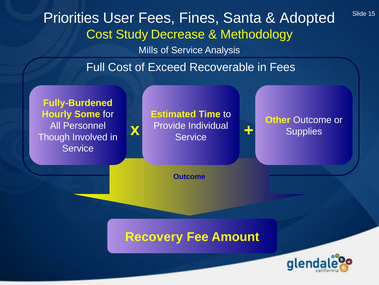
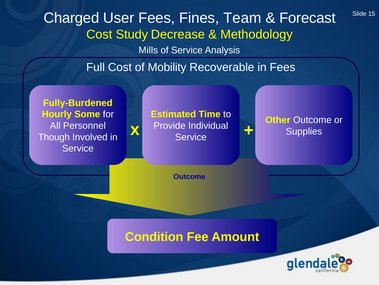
Priorities: Priorities -> Charged
Santa: Santa -> Team
Adopted: Adopted -> Forecast
Exceed: Exceed -> Mobility
Recovery: Recovery -> Condition
